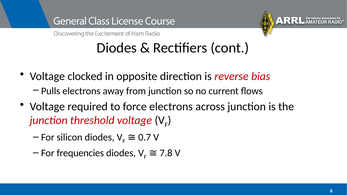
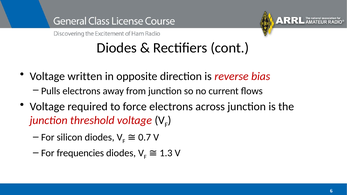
clocked: clocked -> written
7.8: 7.8 -> 1.3
